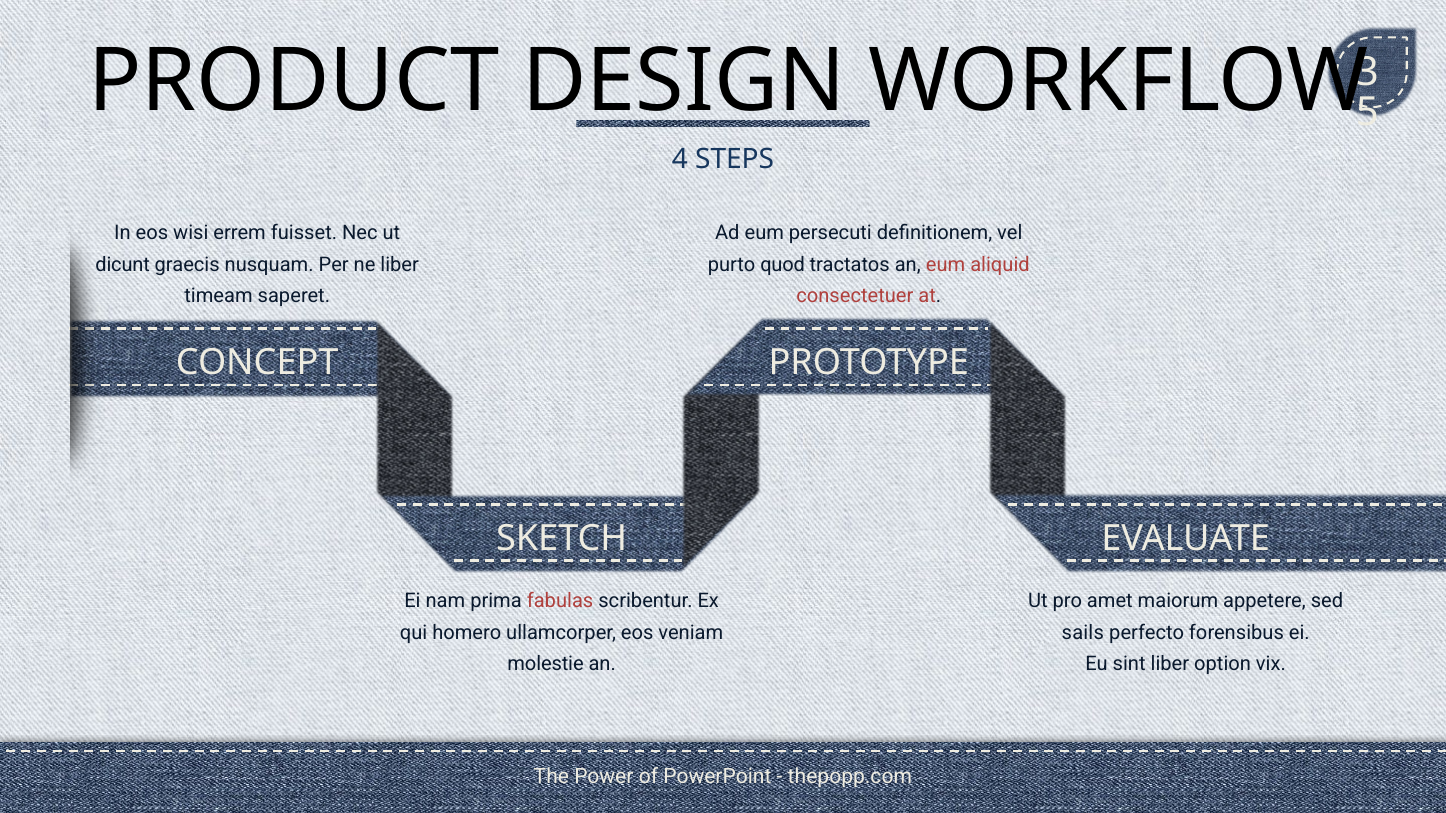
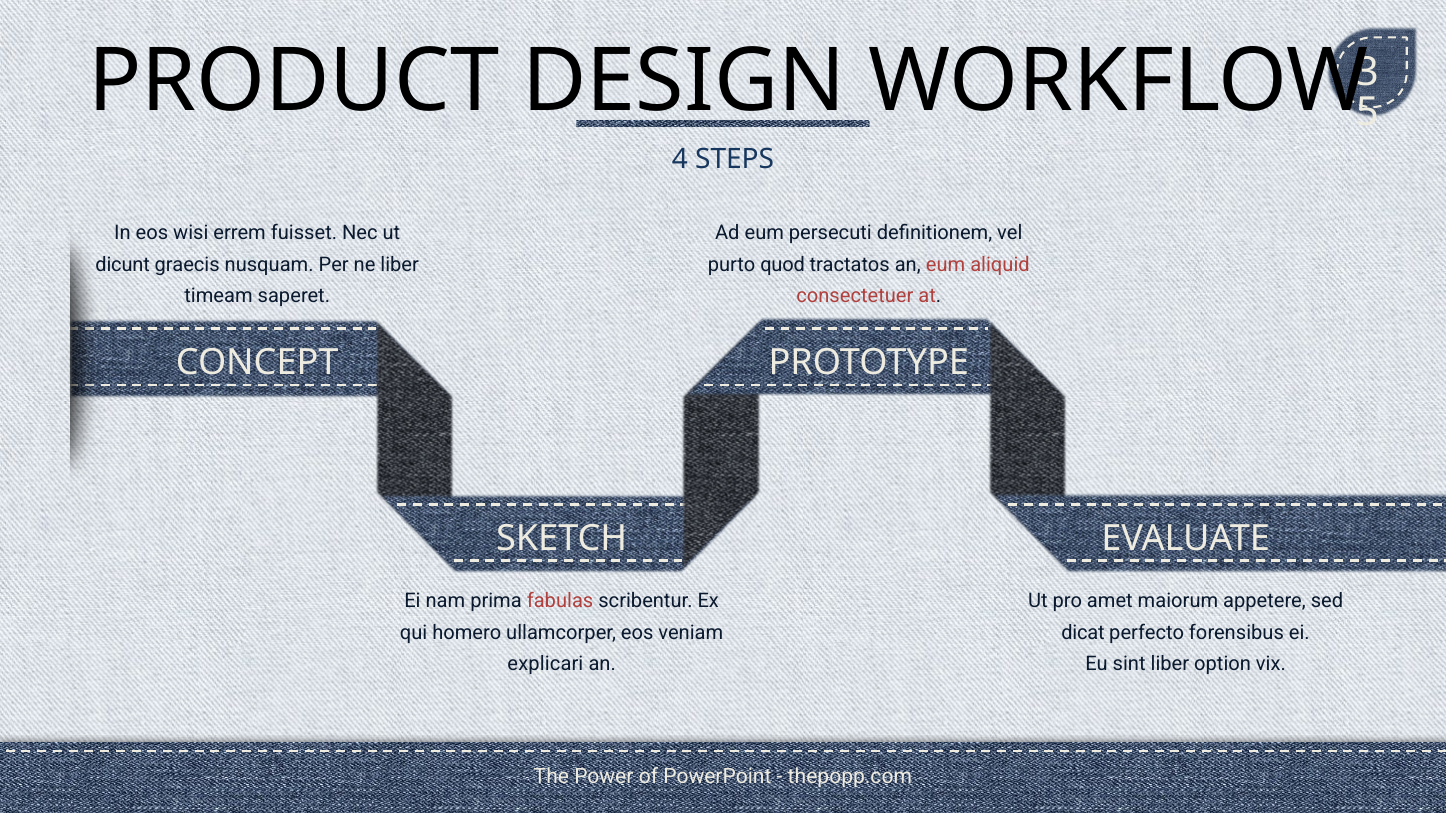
sails: sails -> dicat
molestie: molestie -> explicari
